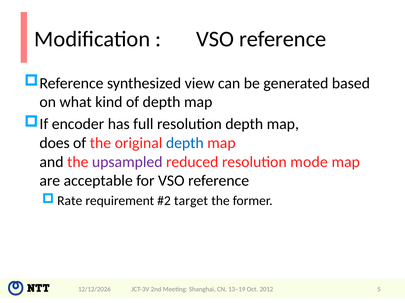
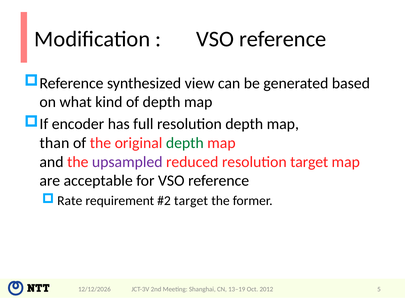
does: does -> than
depth at (185, 143) colour: blue -> green
resolution mode: mode -> target
